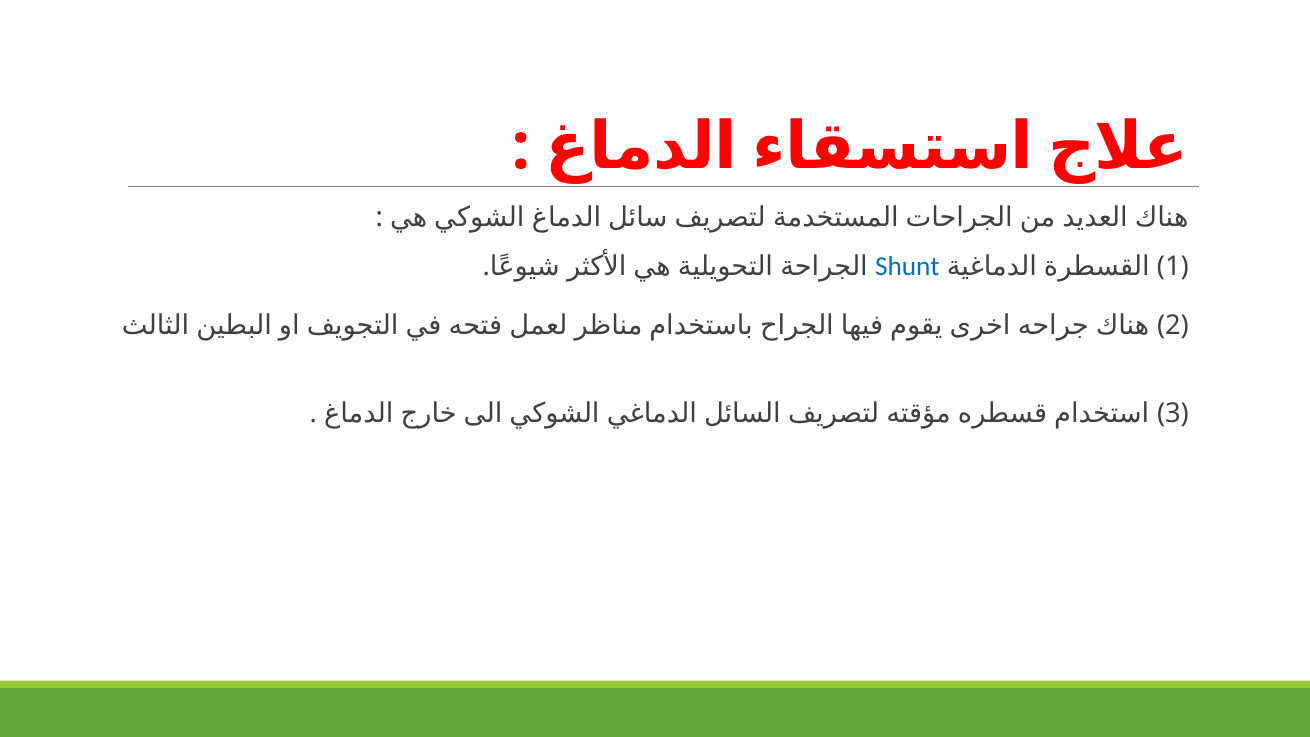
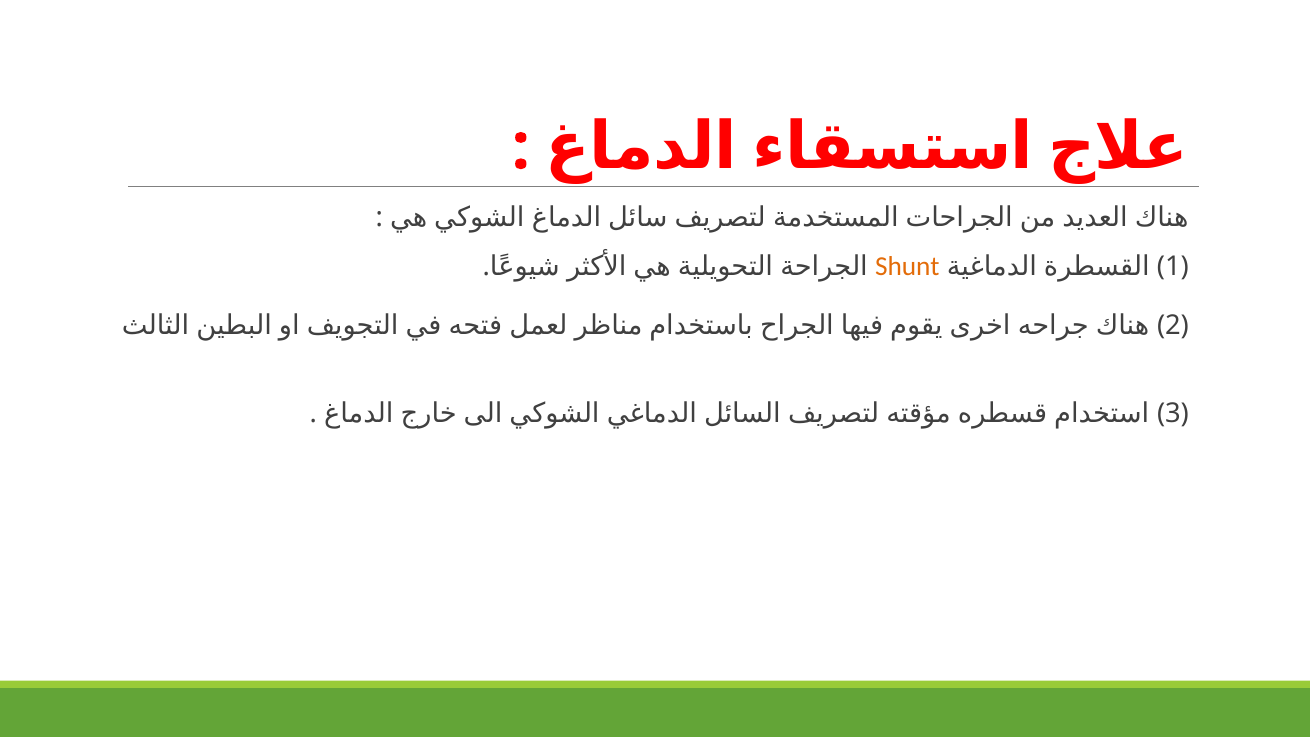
Shunt colour: blue -> orange
